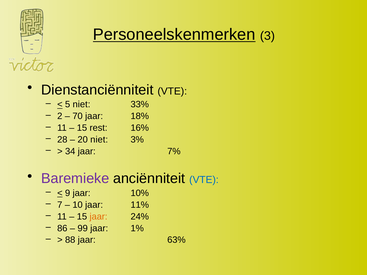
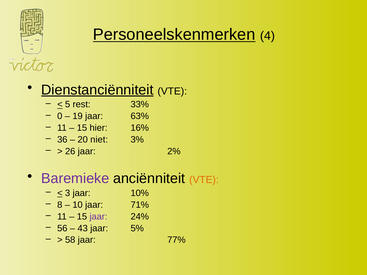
3: 3 -> 4
Dienstanciënniteit underline: none -> present
5 niet: niet -> rest
2: 2 -> 0
70: 70 -> 19
18%: 18% -> 63%
rest: rest -> hier
28: 28 -> 36
34: 34 -> 26
7%: 7% -> 2%
VTE at (204, 180) colour: blue -> orange
9: 9 -> 3
7: 7 -> 8
11%: 11% -> 71%
jaar at (99, 217) colour: orange -> purple
86: 86 -> 56
99: 99 -> 43
1%: 1% -> 5%
88: 88 -> 58
63%: 63% -> 77%
